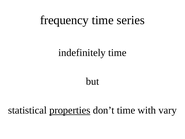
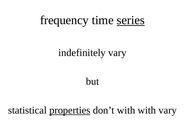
series underline: none -> present
indefinitely time: time -> vary
don’t time: time -> with
